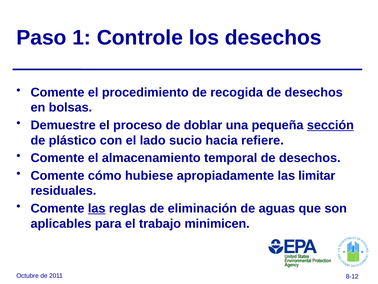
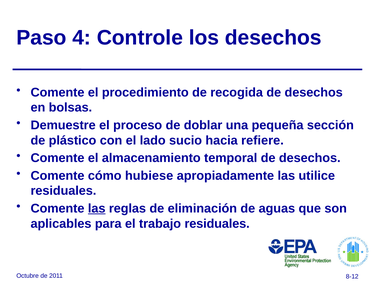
1: 1 -> 4
sección underline: present -> none
limitar: limitar -> utilice
trabajo minimicen: minimicen -> residuales
